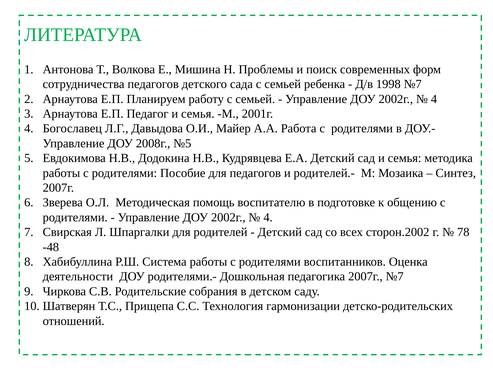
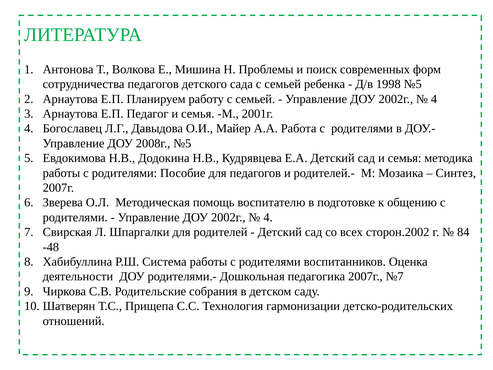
1998 №7: №7 -> №5
78: 78 -> 84
